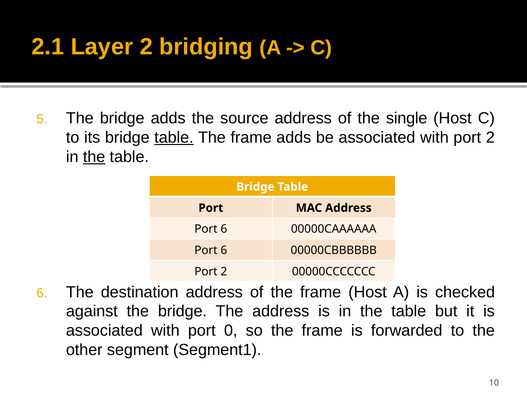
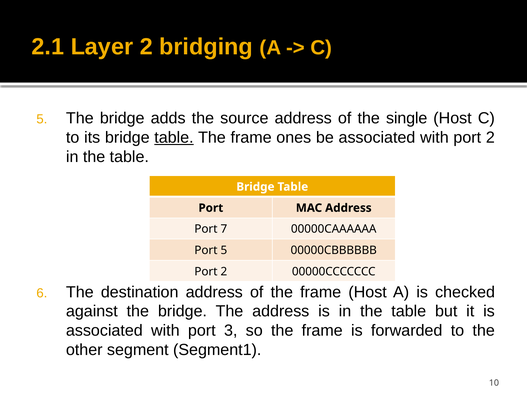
frame adds: adds -> ones
the at (94, 157) underline: present -> none
6 at (224, 229): 6 -> 7
6 at (224, 250): 6 -> 5
0: 0 -> 3
